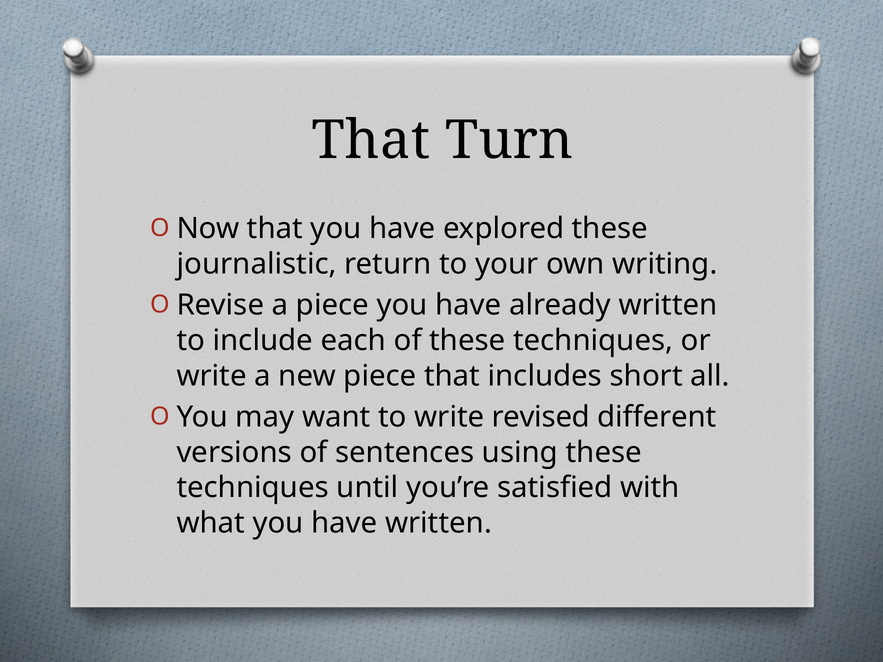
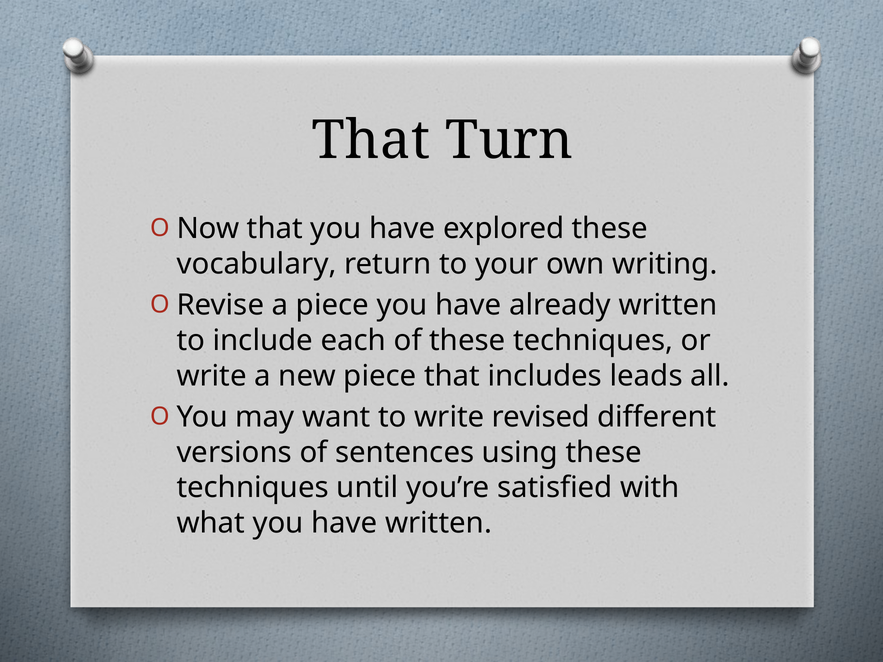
journalistic: journalistic -> vocabulary
short: short -> leads
